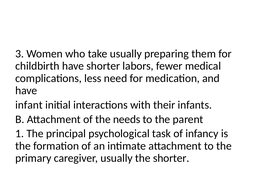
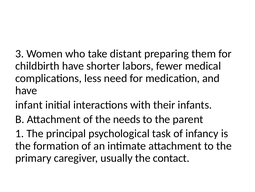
take usually: usually -> distant
the shorter: shorter -> contact
